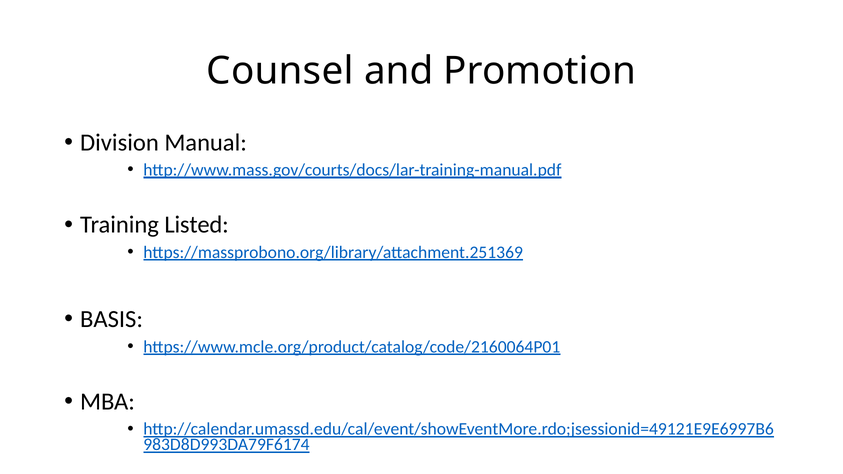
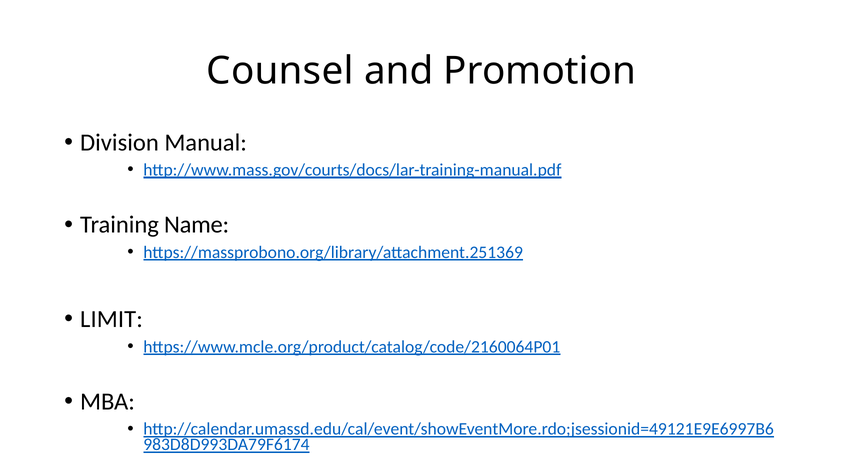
Listed: Listed -> Name
BASIS: BASIS -> LIMIT
